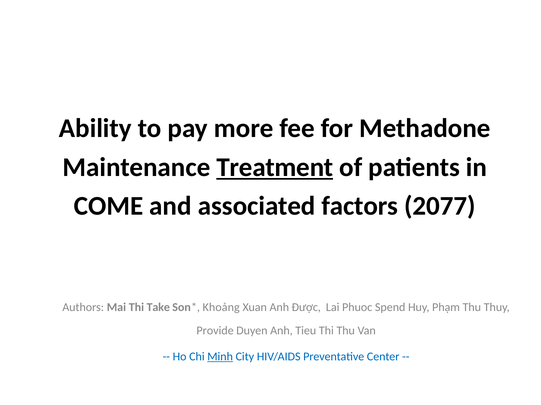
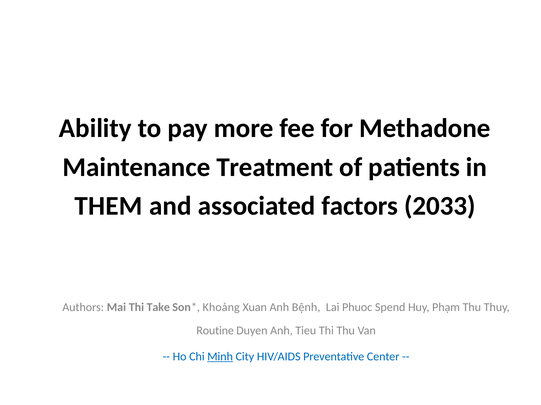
Treatment underline: present -> none
COME: COME -> THEM
2077: 2077 -> 2033
Được: Được -> Bệnh
Provide: Provide -> Routine
